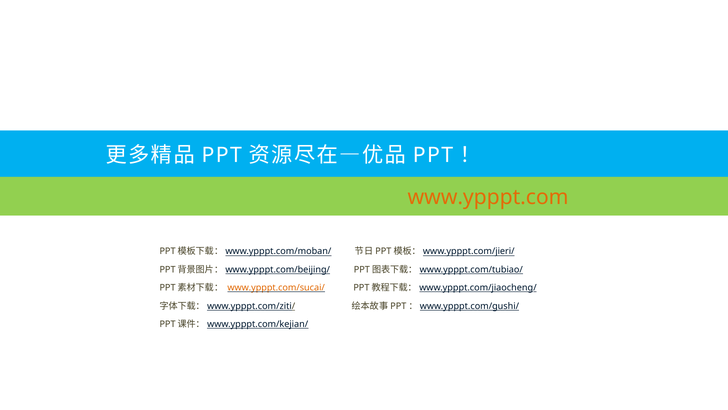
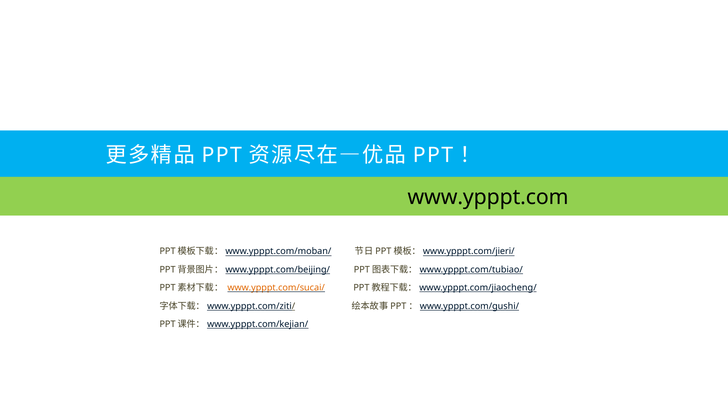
www.ypppt.com colour: orange -> black
